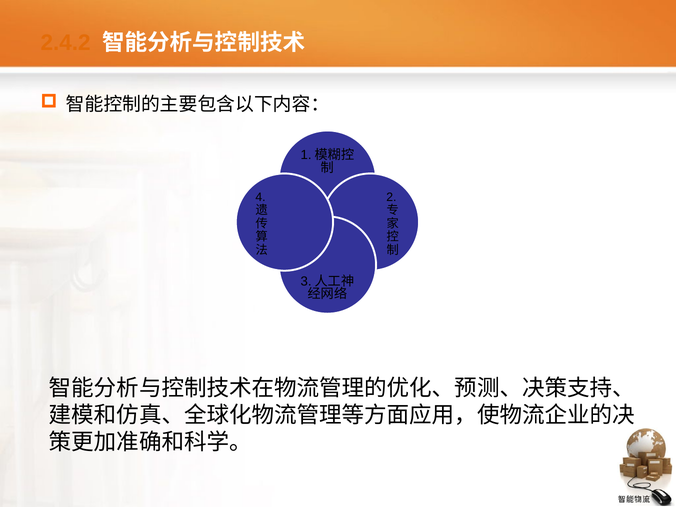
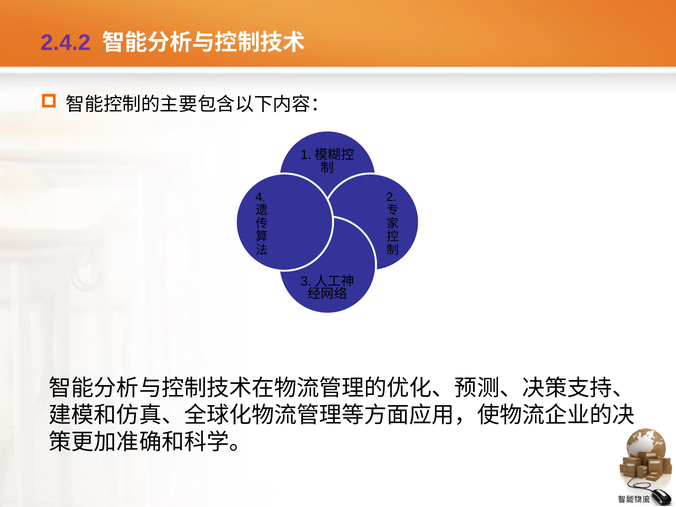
2.4.2 colour: orange -> purple
